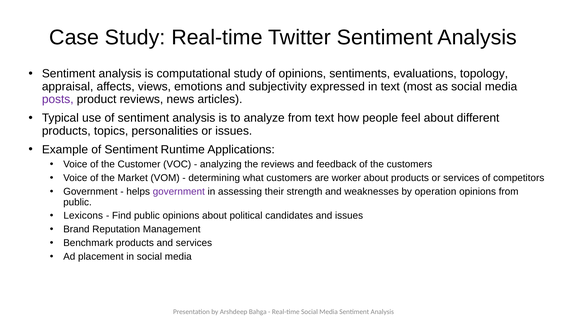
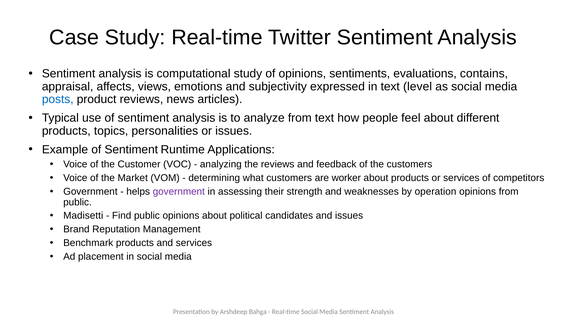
topology: topology -> contains
most: most -> level
posts colour: purple -> blue
Lexicons: Lexicons -> Madisetti
